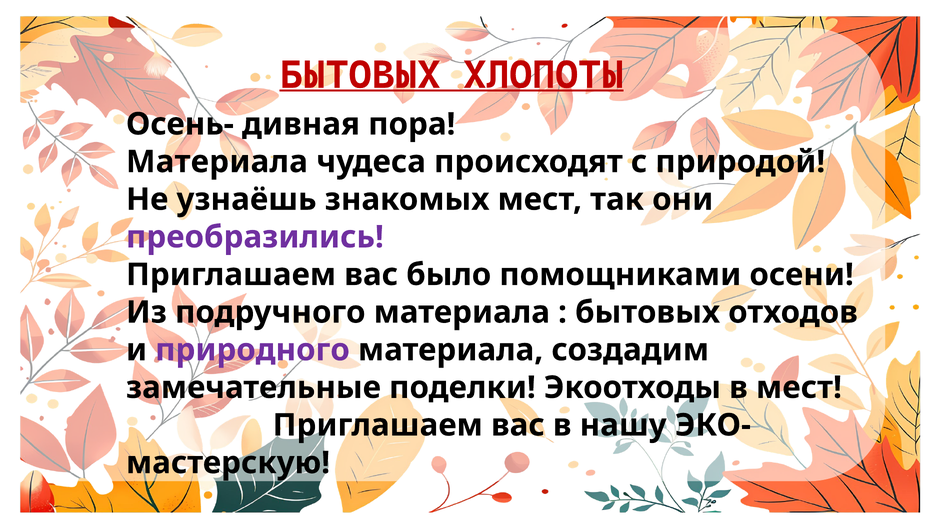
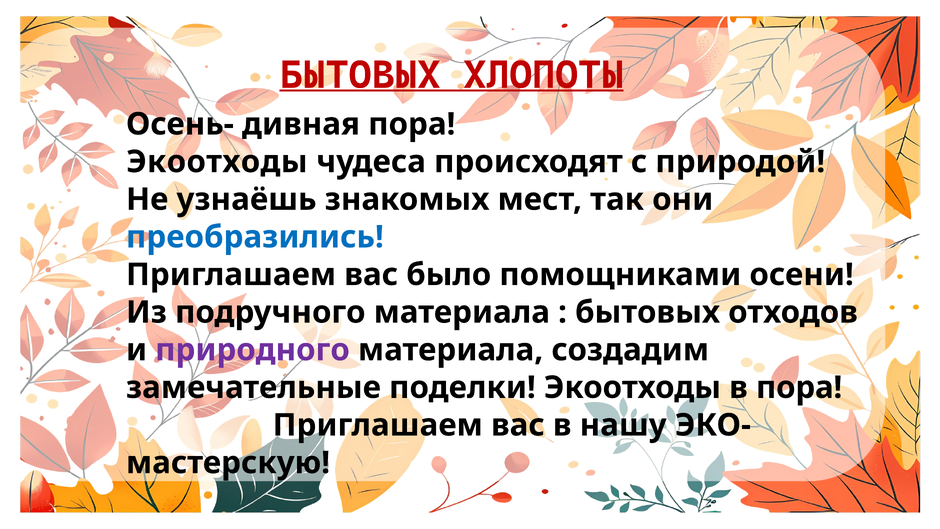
Материала at (217, 162): Материала -> Экоотходы
преобразились colour: purple -> blue
в мест: мест -> пора
